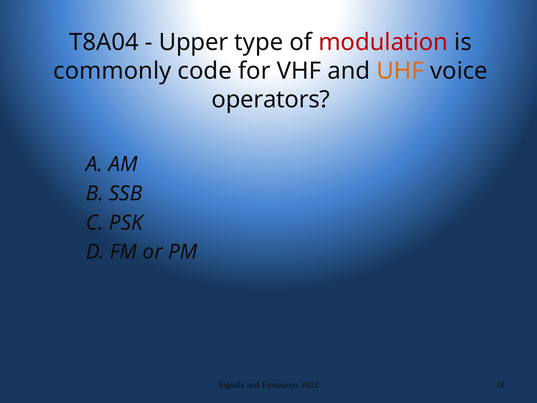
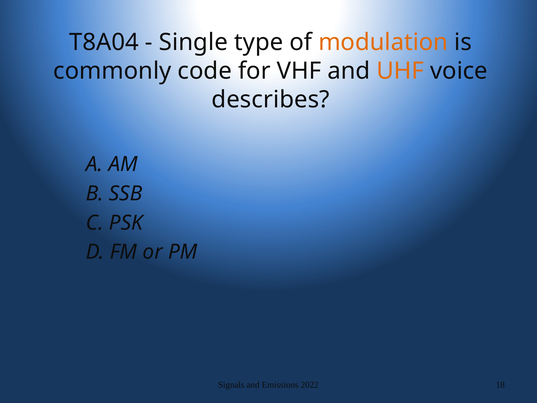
Upper: Upper -> Single
modulation colour: red -> orange
operators: operators -> describes
